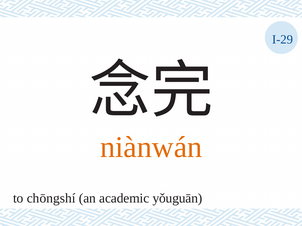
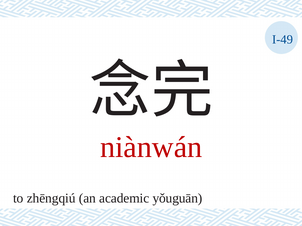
I-29: I-29 -> I-49
niànwán colour: orange -> red
chōngshí: chōngshí -> zhēngqiú
